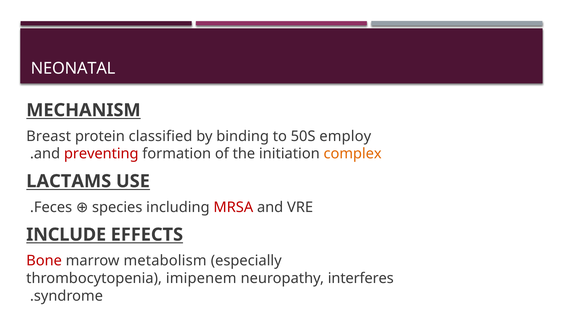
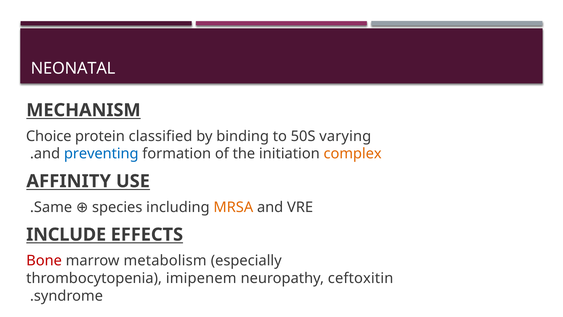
Breast: Breast -> Choice
employ: employ -> varying
preventing colour: red -> blue
LACTAMS: LACTAMS -> AFFINITY
Feces: Feces -> Same
MRSA colour: red -> orange
interferes: interferes -> ceftoxitin
